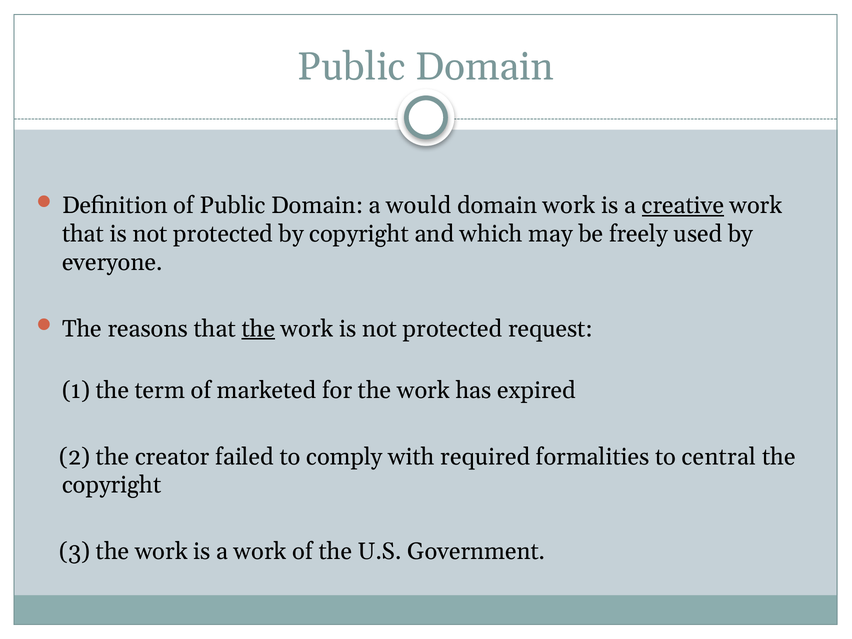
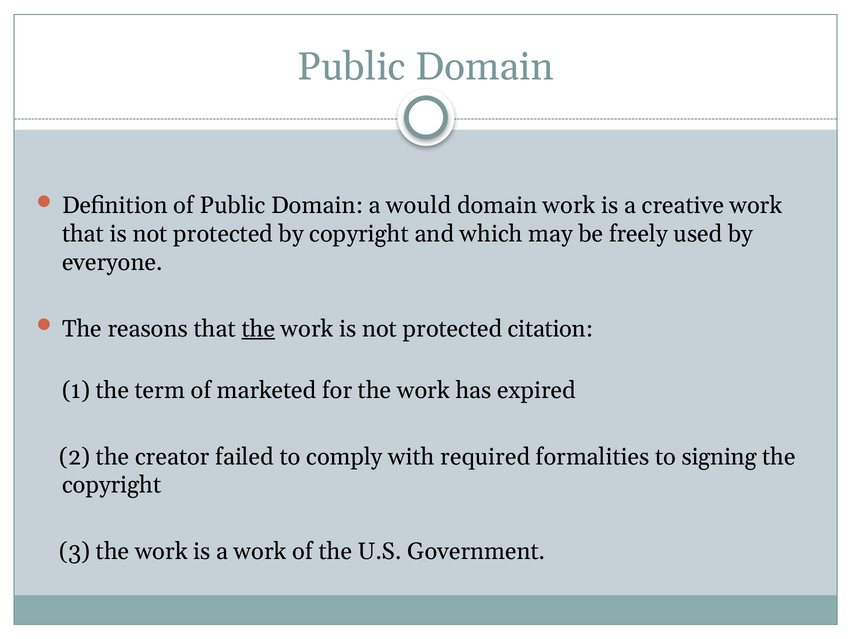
creative underline: present -> none
request: request -> citation
central: central -> signing
